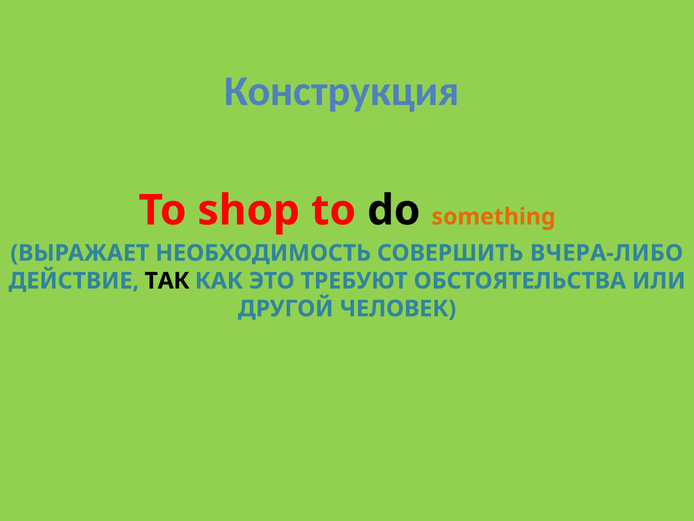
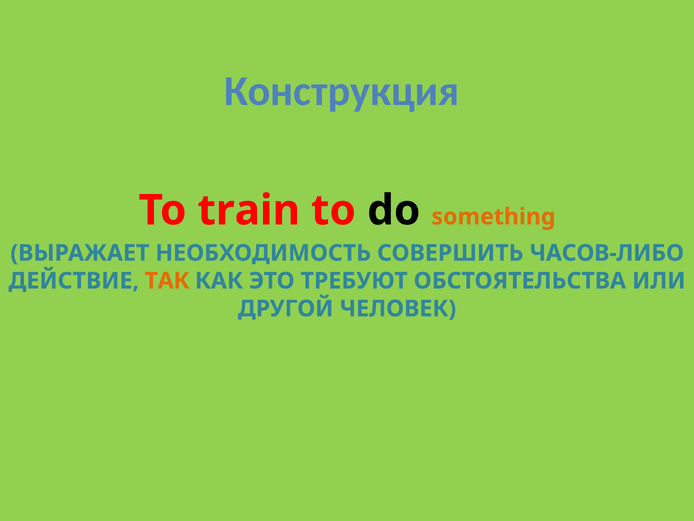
shop: shop -> train
ВЧЕРА-ЛИБО: ВЧЕРА-ЛИБО -> ЧАСОВ-ЛИБО
ТАК colour: black -> orange
